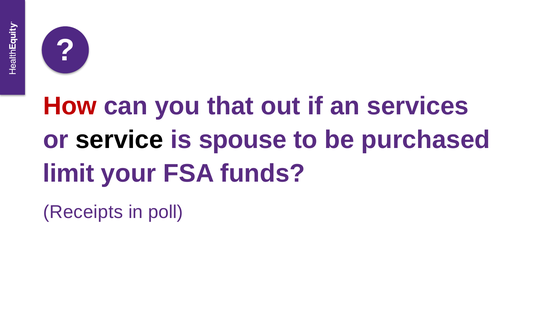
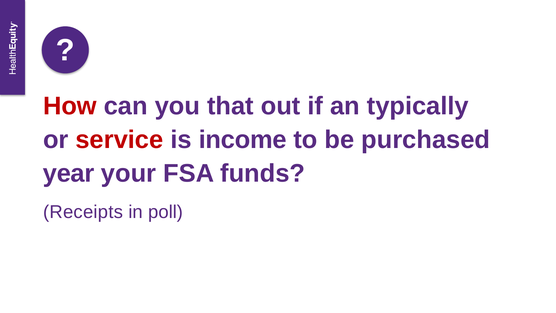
services: services -> typically
service colour: black -> red
spouse: spouse -> income
limit: limit -> year
